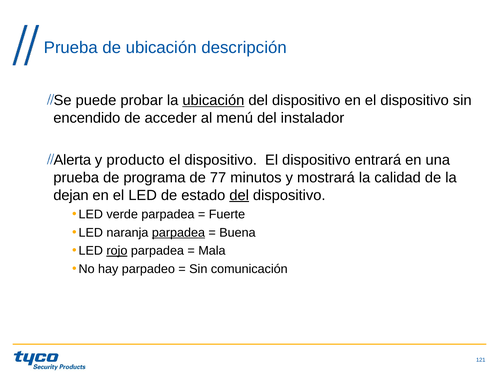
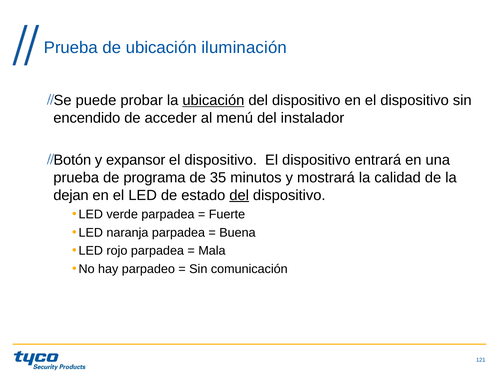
descripción: descripción -> iluminación
Alerta: Alerta -> Botón
producto: producto -> expansor
77: 77 -> 35
parpadea at (178, 233) underline: present -> none
rojo underline: present -> none
